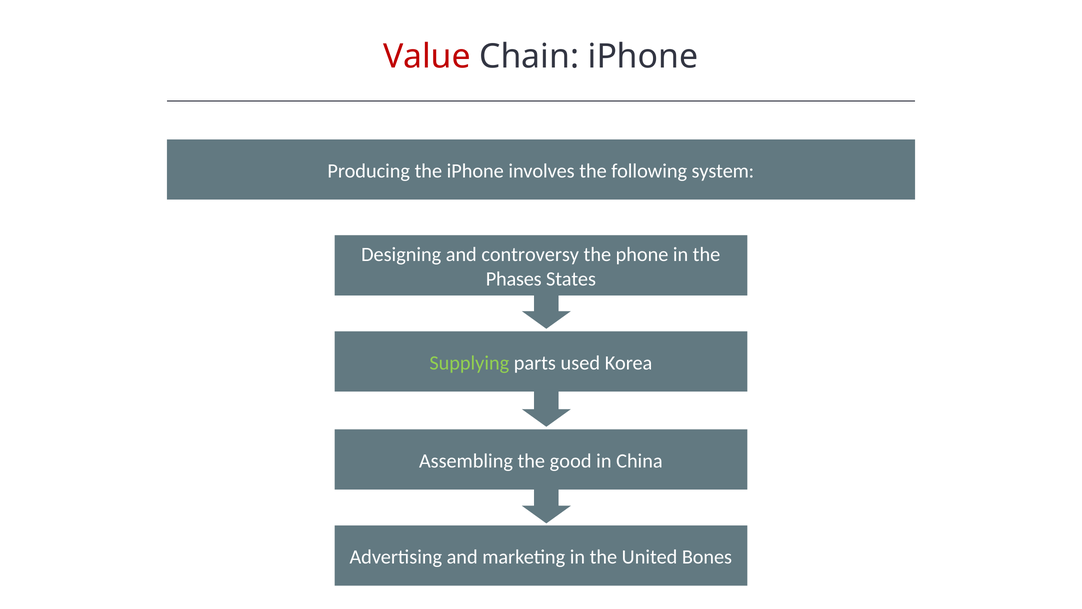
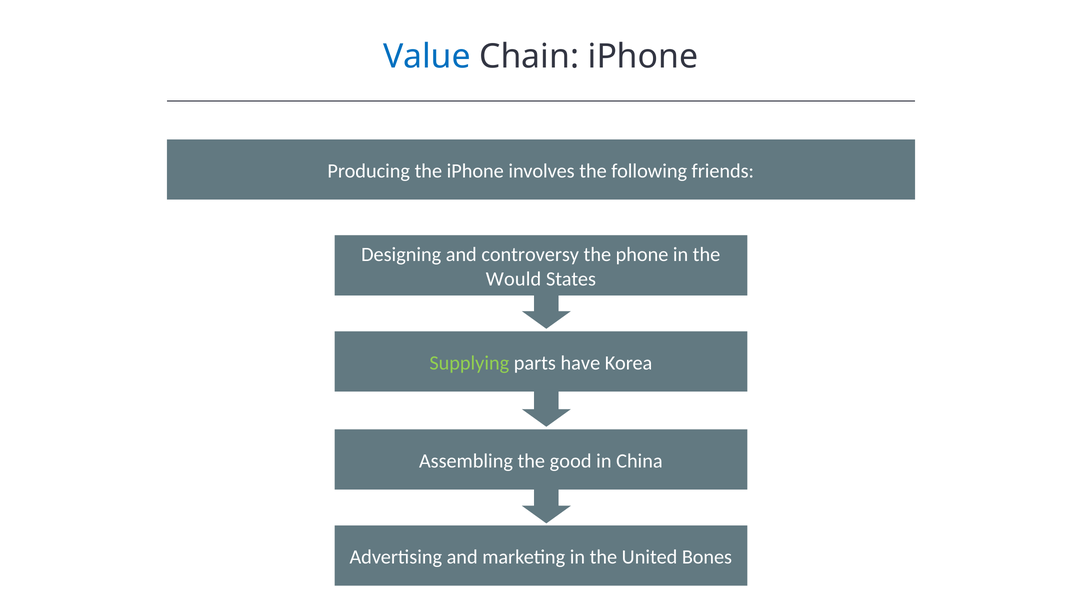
Value colour: red -> blue
system: system -> friends
Phases: Phases -> Would
used: used -> have
